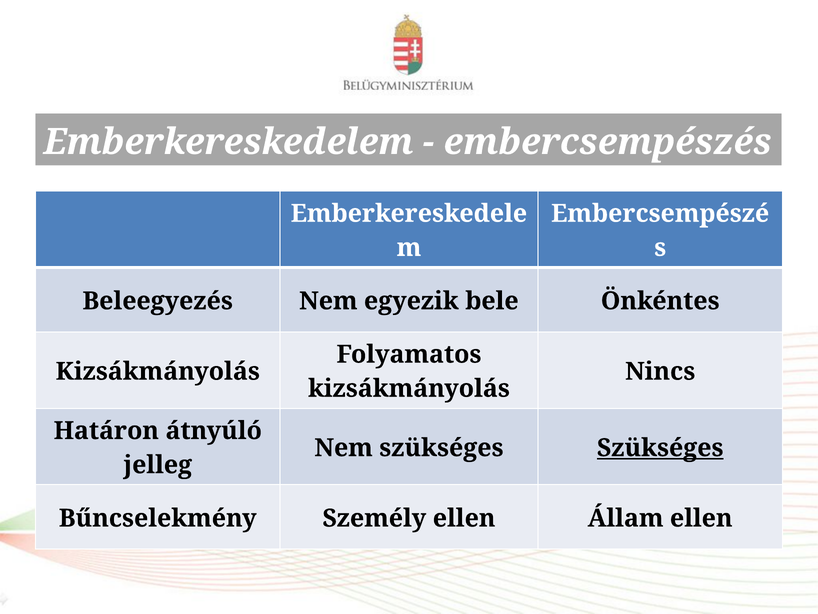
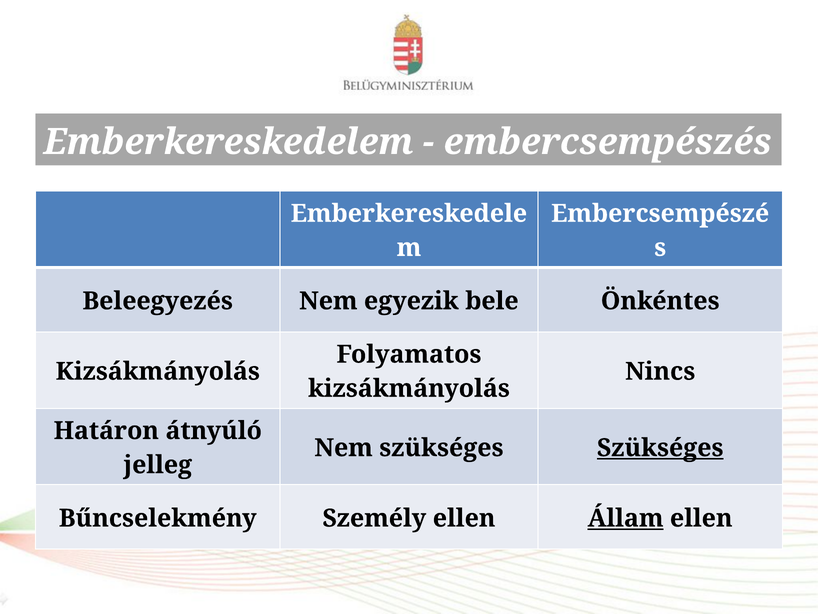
Állam underline: none -> present
